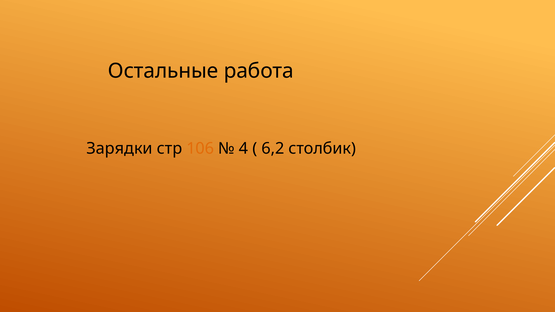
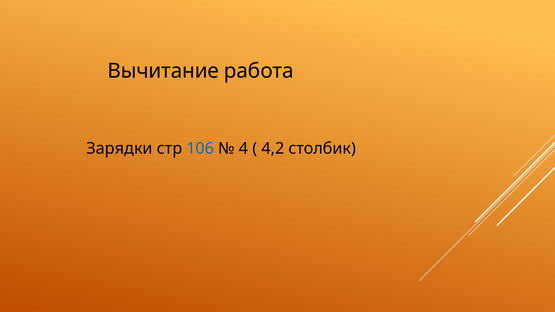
Остальные: Остальные -> Вычитание
106 colour: orange -> blue
6,2: 6,2 -> 4,2
